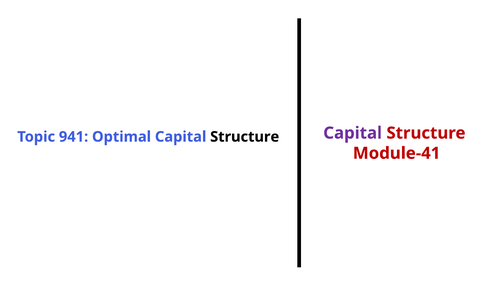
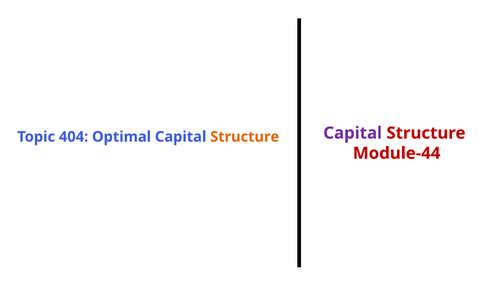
941: 941 -> 404
Structure at (245, 137) colour: black -> orange
Module-41: Module-41 -> Module-44
